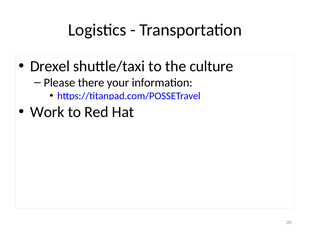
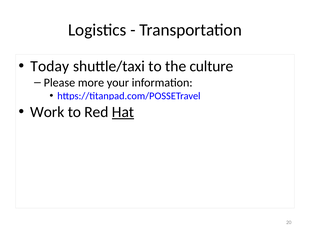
Drexel: Drexel -> Today
there: there -> more
Hat underline: none -> present
